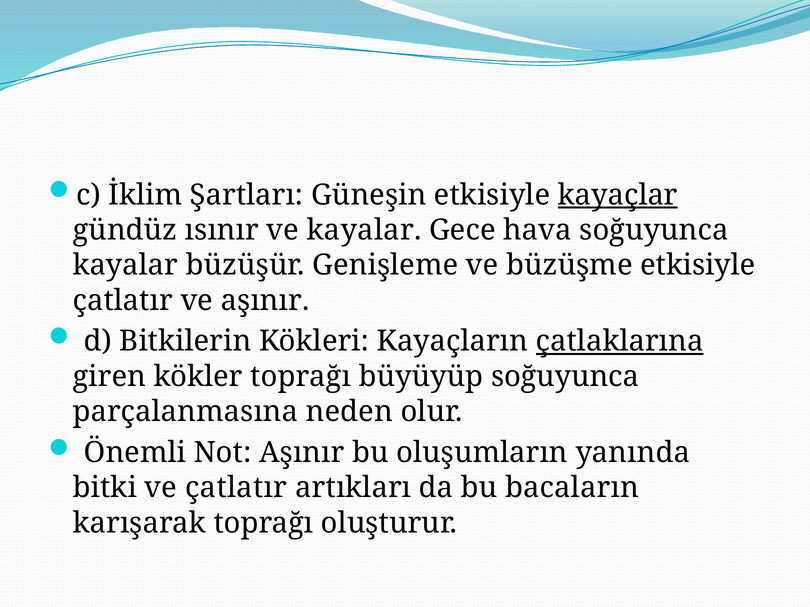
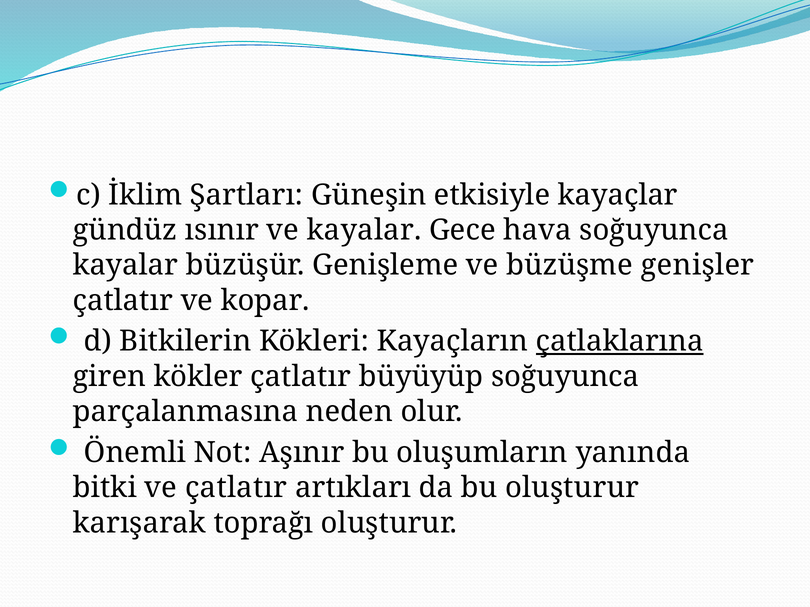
kayaçlar underline: present -> none
büzüşme etkisiyle: etkisiyle -> genişler
ve aşınır: aşınır -> kopar
kökler toprağı: toprağı -> çatlatır
bu bacaların: bacaların -> oluşturur
